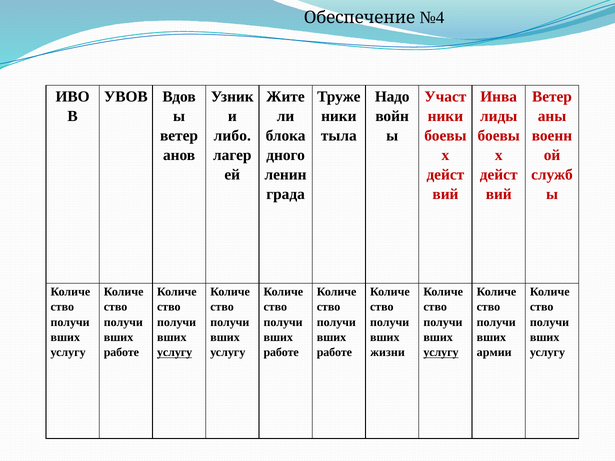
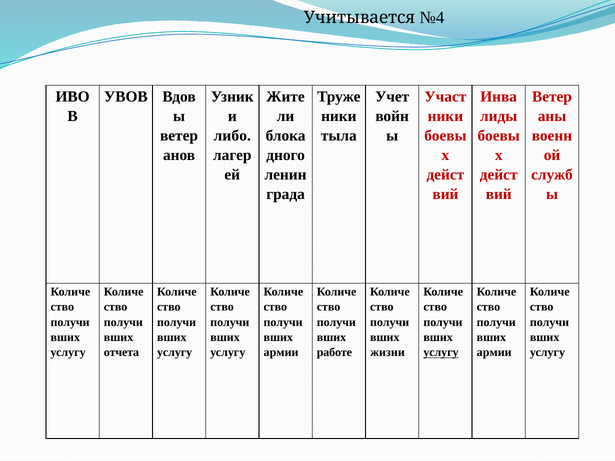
Обеспечение: Обеспечение -> Учитывается
Надо: Надо -> Учет
работе at (121, 353): работе -> отчета
услугу at (175, 353) underline: present -> none
работе at (281, 353): работе -> армии
